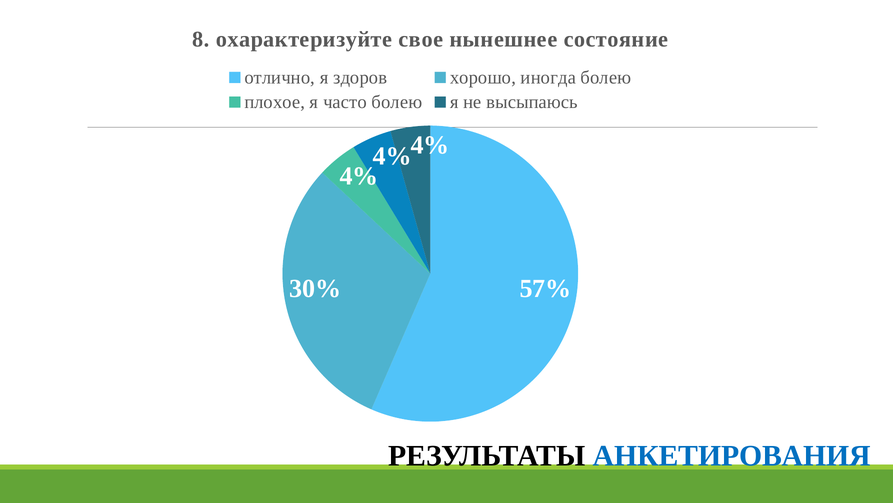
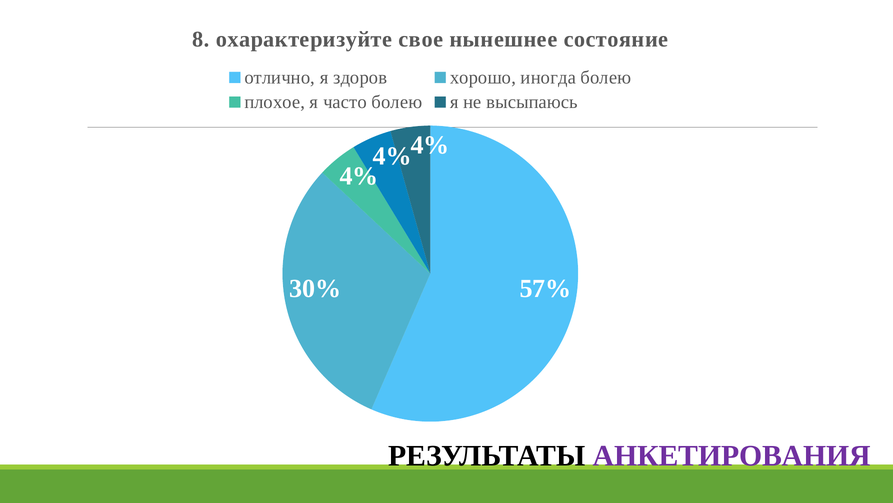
АНКЕТИРОВАНИЯ colour: blue -> purple
